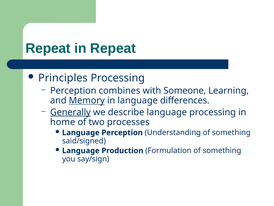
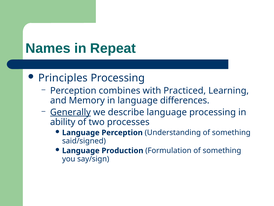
Repeat at (48, 48): Repeat -> Names
Someone: Someone -> Practiced
Memory underline: present -> none
home: home -> ability
